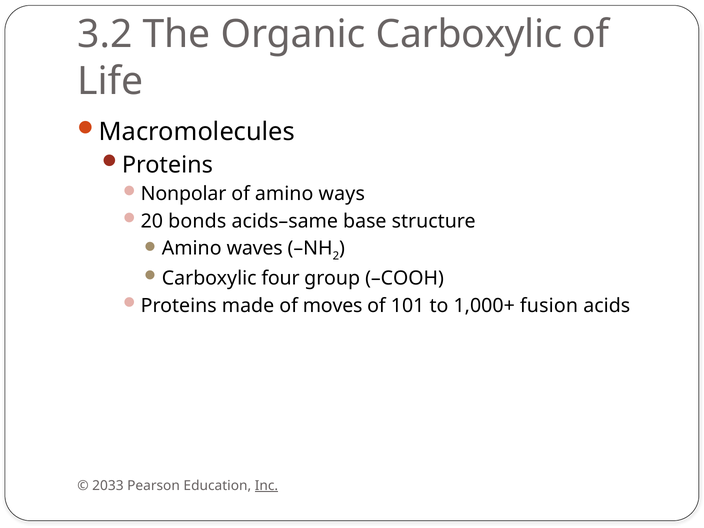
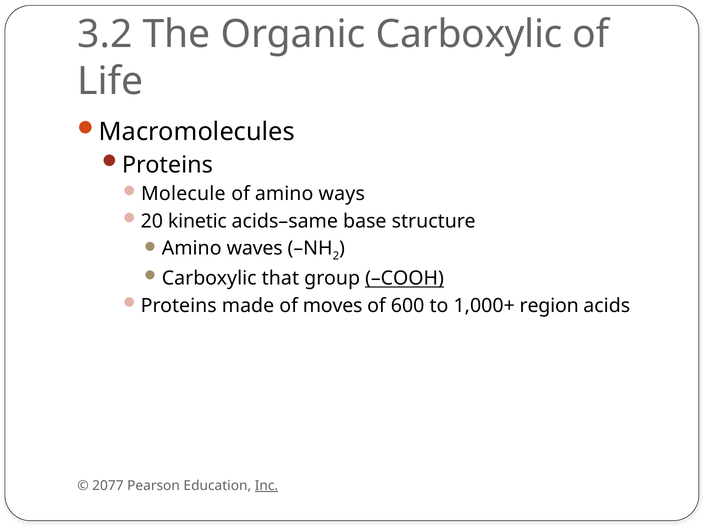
Nonpolar: Nonpolar -> Molecule
bonds: bonds -> kinetic
four: four -> that
COOH underline: none -> present
101: 101 -> 600
fusion: fusion -> region
2033: 2033 -> 2077
